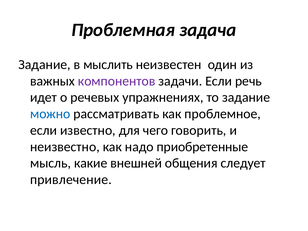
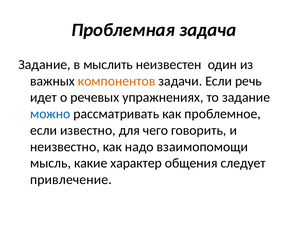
компонентов colour: purple -> orange
приобретенные: приобретенные -> взаимопомощи
внешней: внешней -> характер
